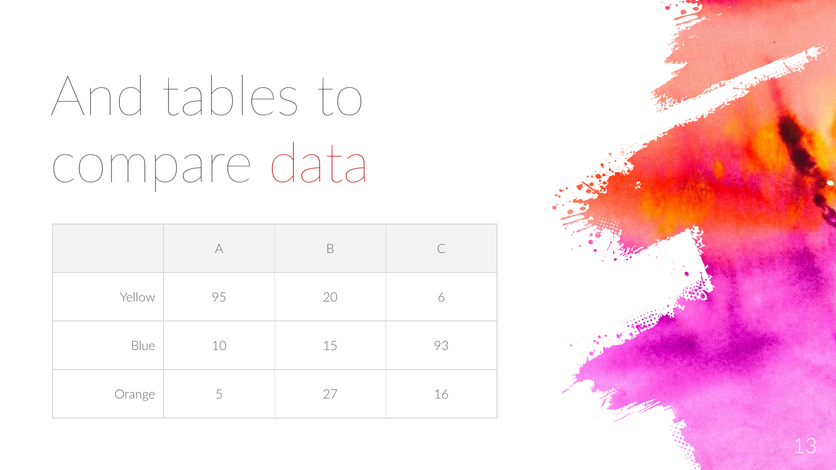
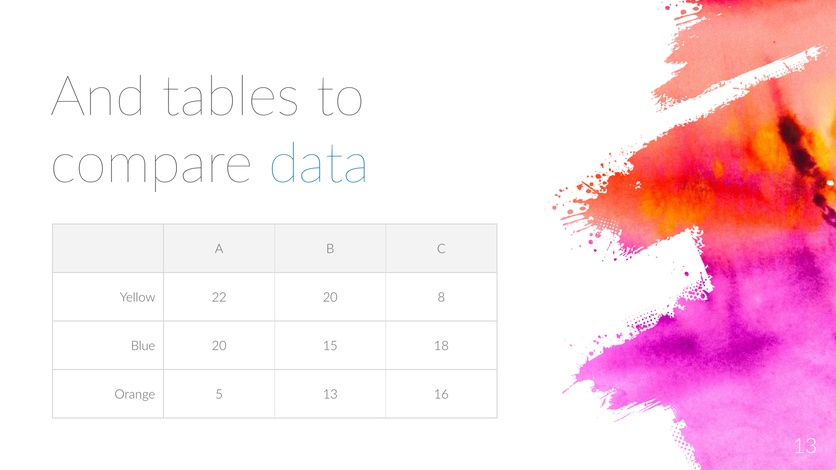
data colour: red -> blue
95: 95 -> 22
6: 6 -> 8
Blue 10: 10 -> 20
93: 93 -> 18
5 27: 27 -> 13
